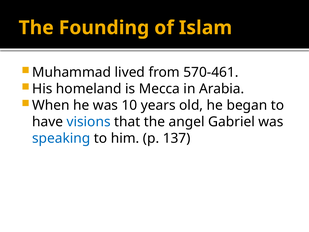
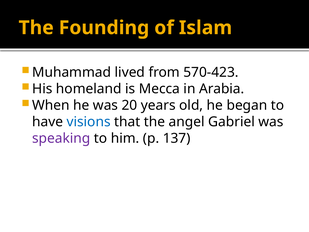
570-461: 570-461 -> 570-423
10: 10 -> 20
speaking colour: blue -> purple
